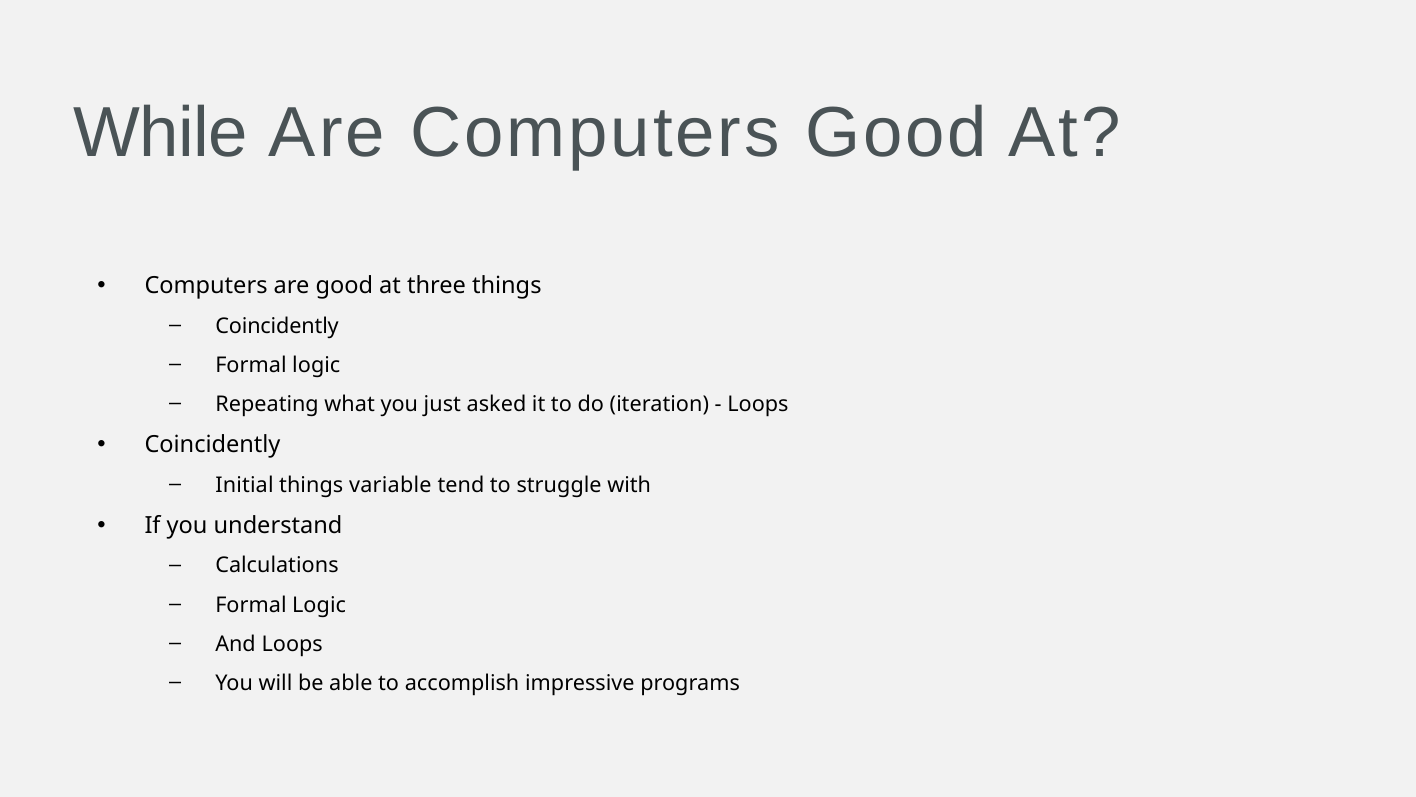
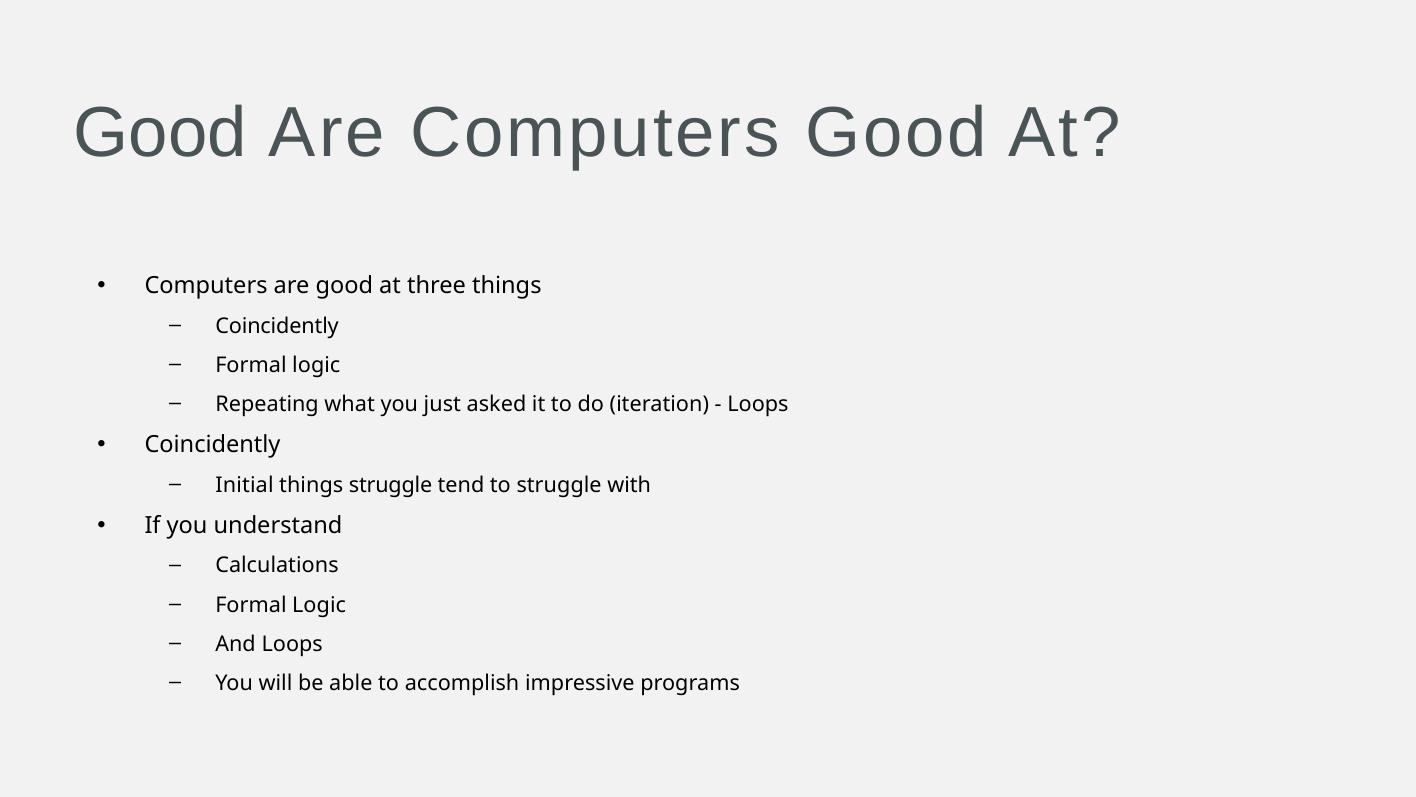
While at (161, 133): While -> Good
things variable: variable -> struggle
